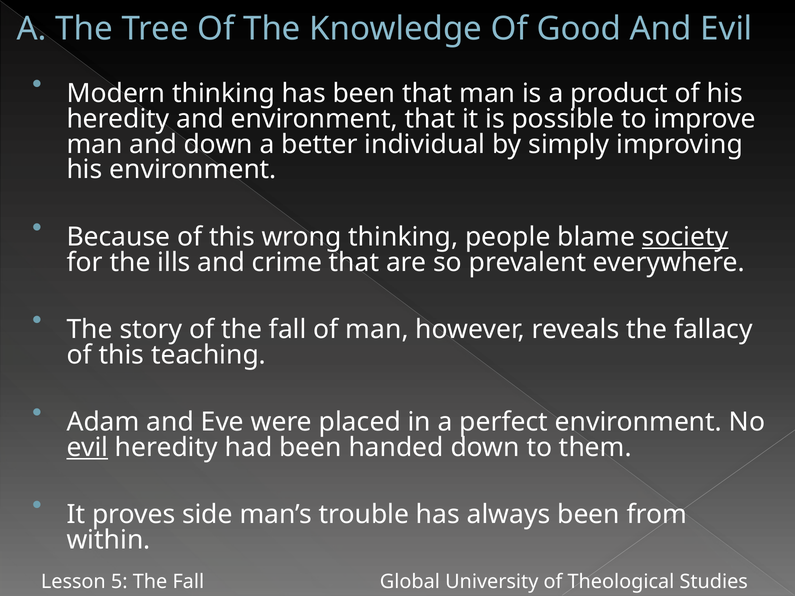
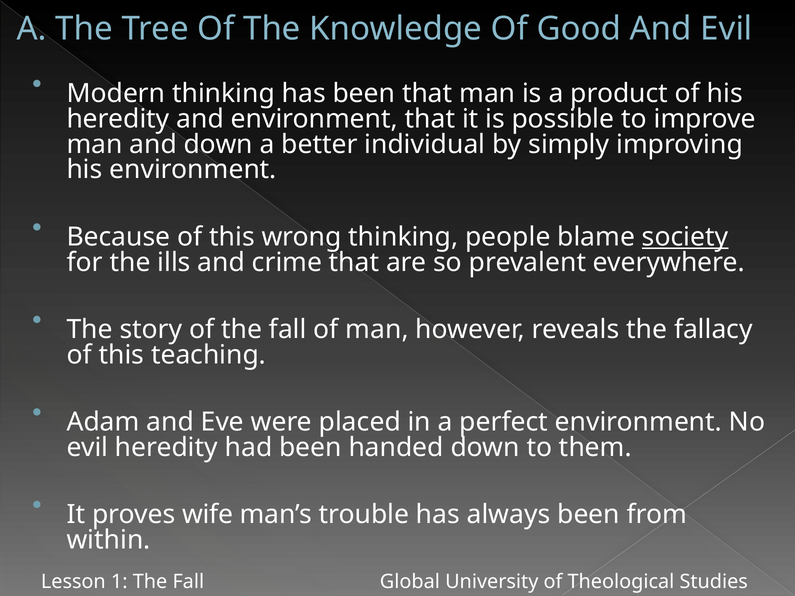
evil at (87, 448) underline: present -> none
side: side -> wife
5: 5 -> 1
